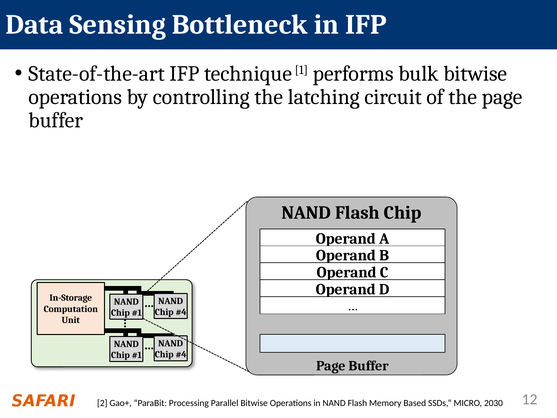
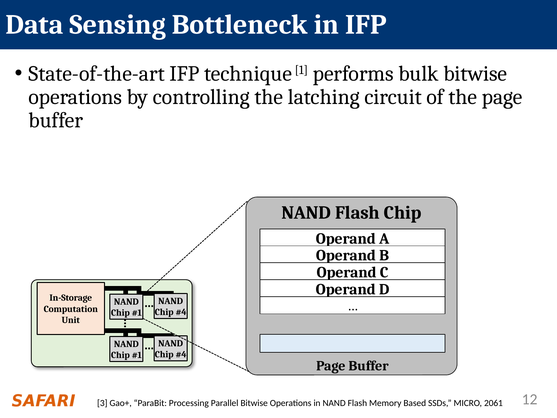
2: 2 -> 3
2030: 2030 -> 2061
